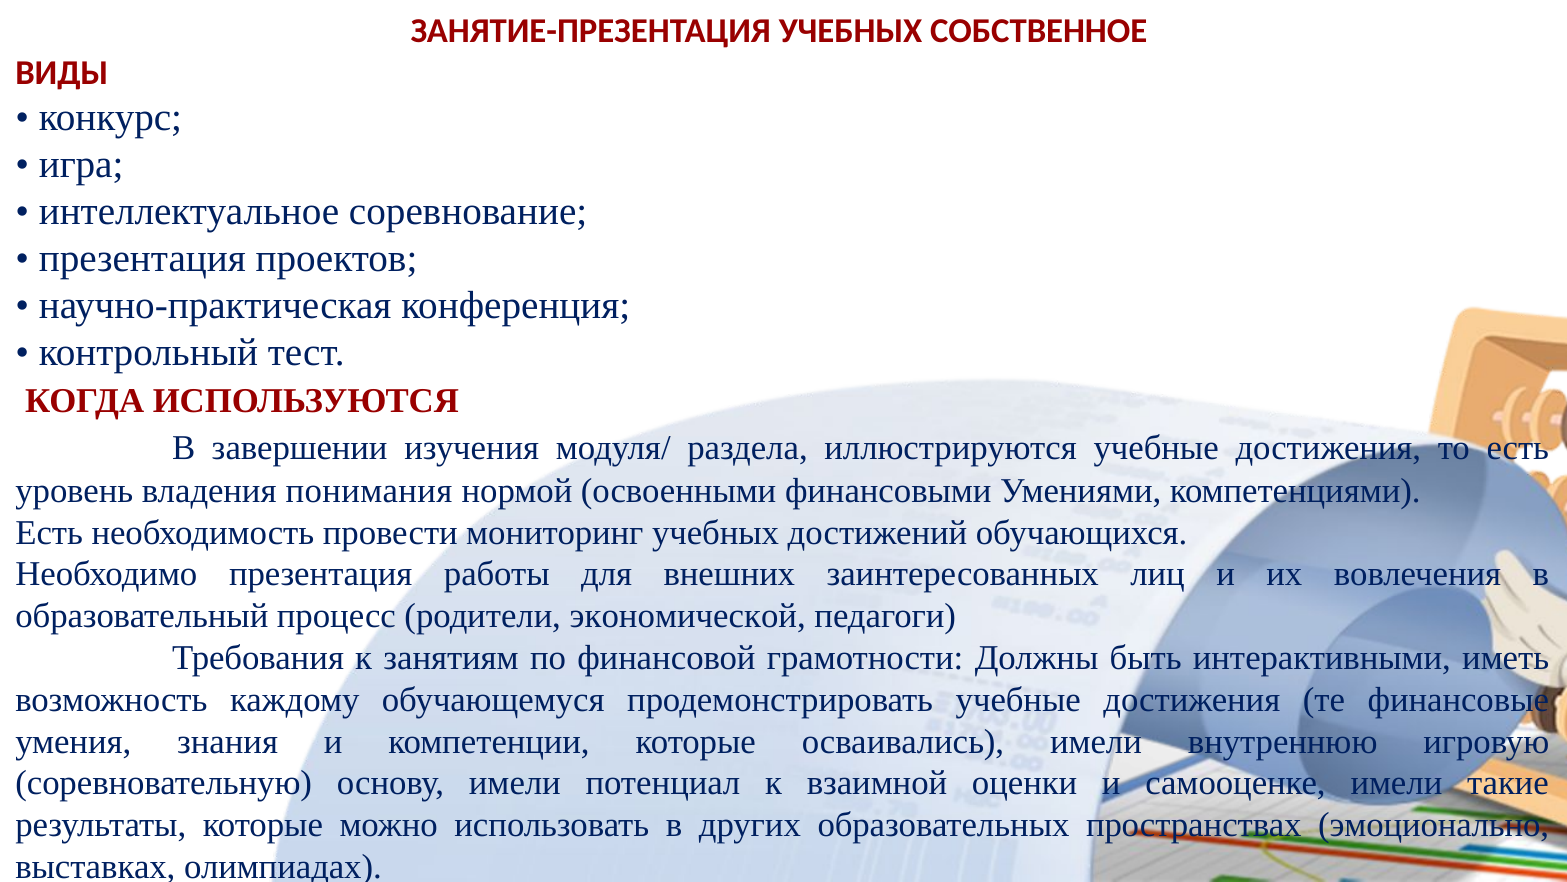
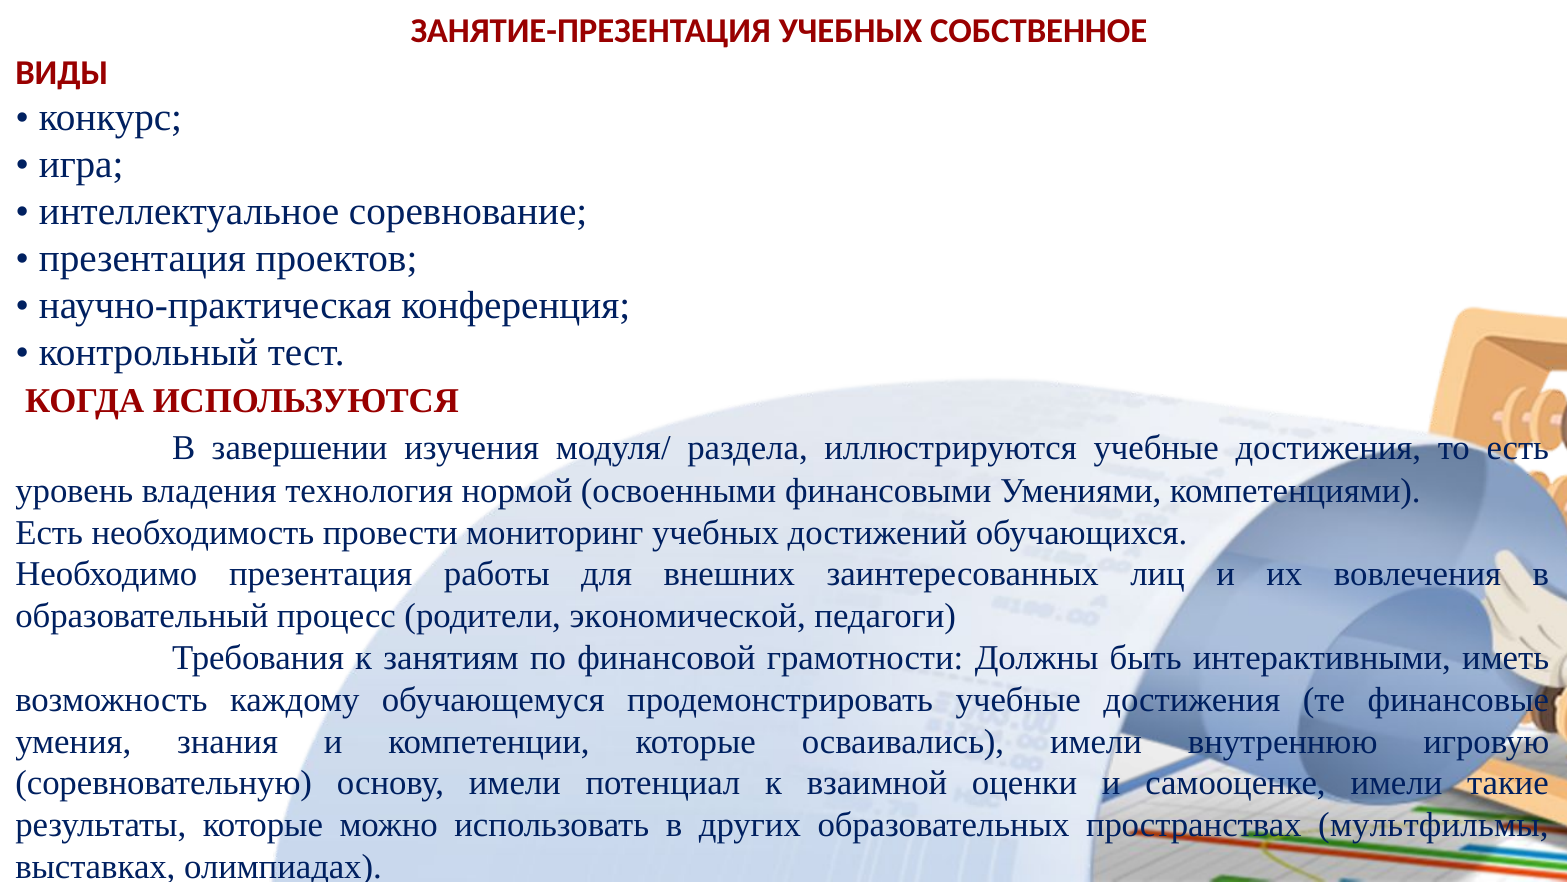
понимания: понимания -> технология
эмоционально: эмоционально -> мультфильмы
